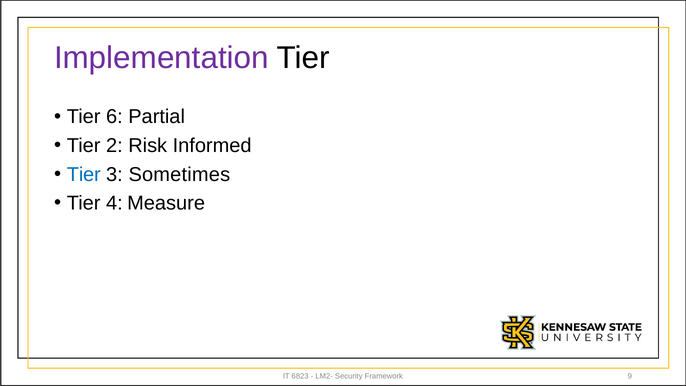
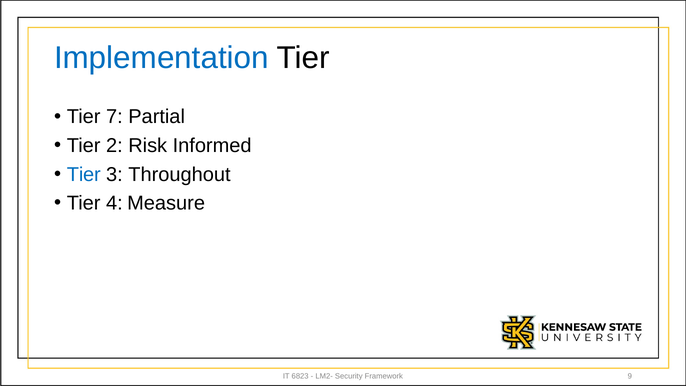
Implementation colour: purple -> blue
6: 6 -> 7
Sometimes: Sometimes -> Throughout
